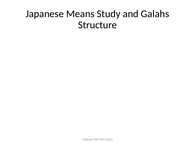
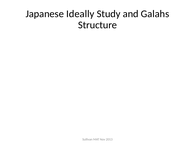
Means: Means -> Ideally
